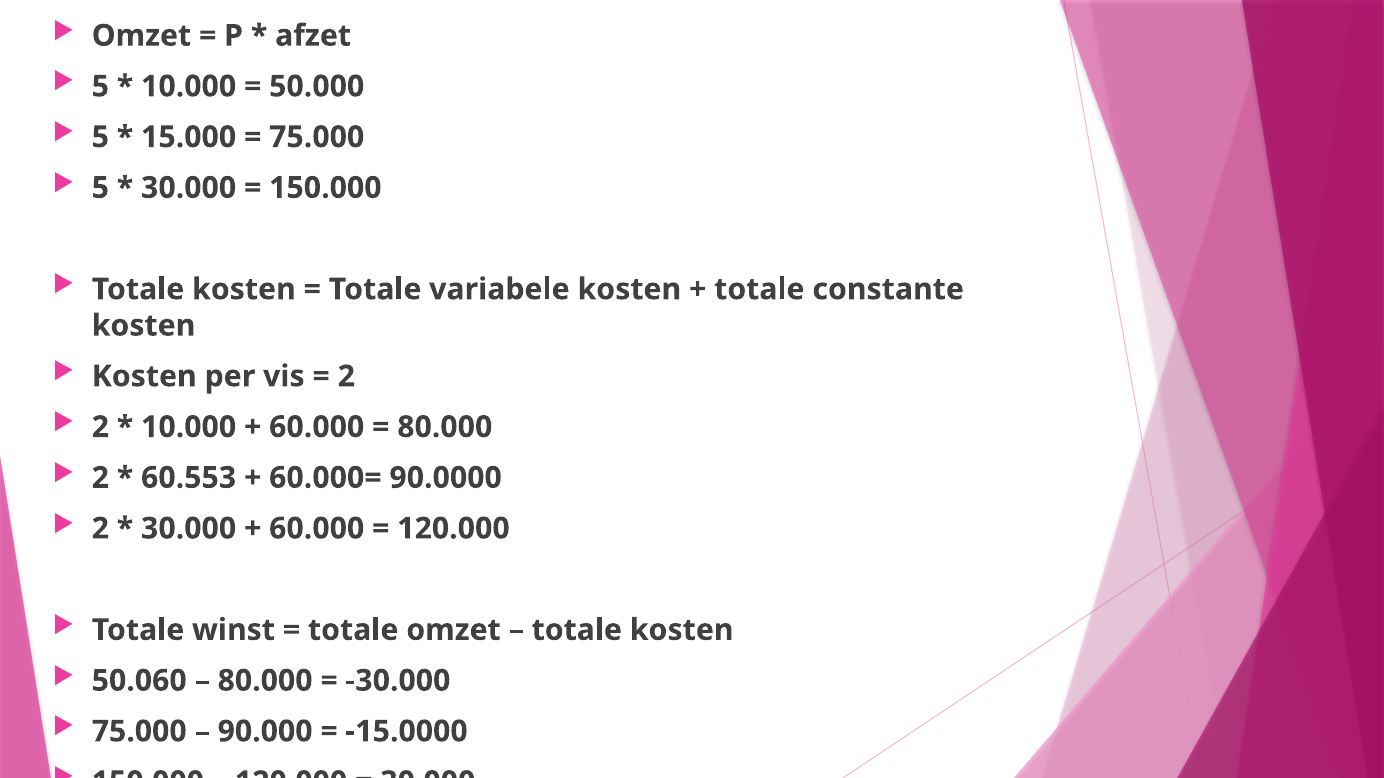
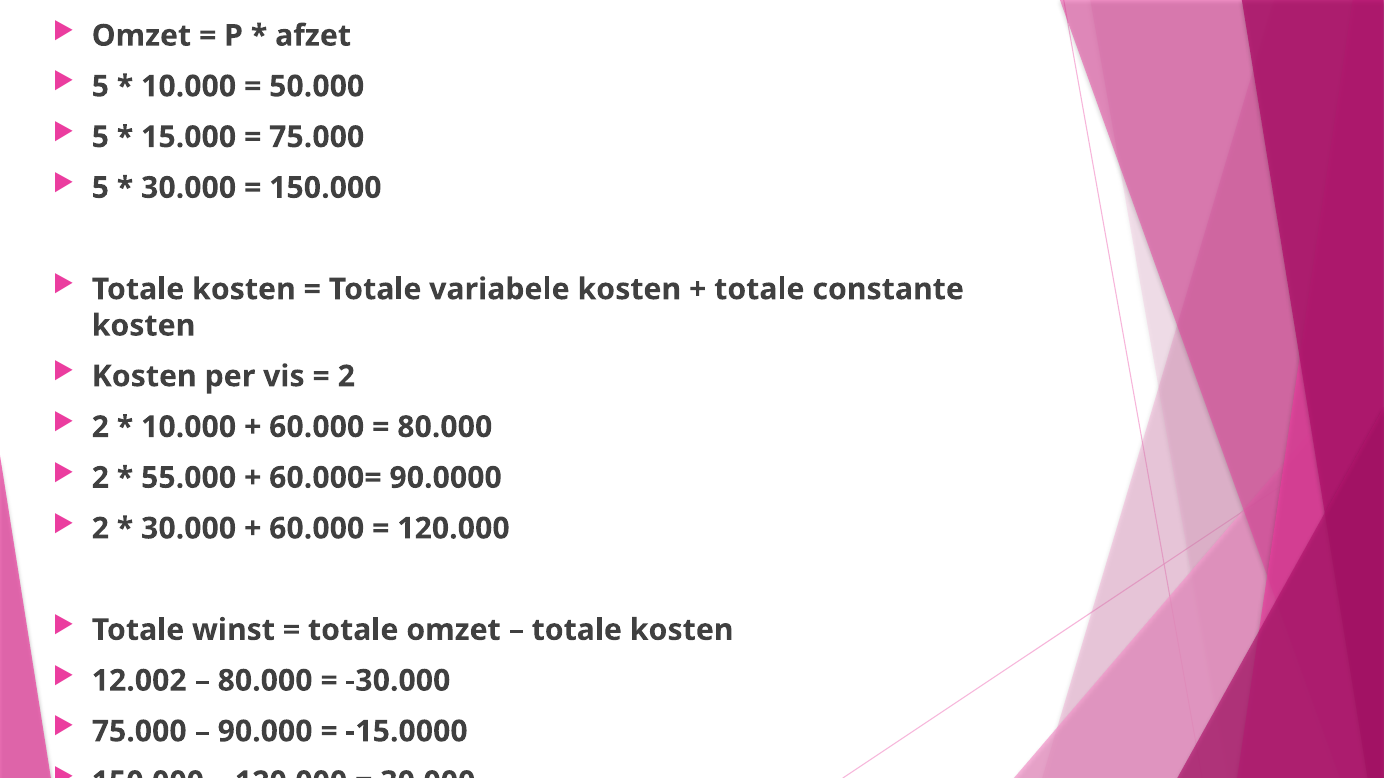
60.553: 60.553 -> 55.000
50.060: 50.060 -> 12.002
